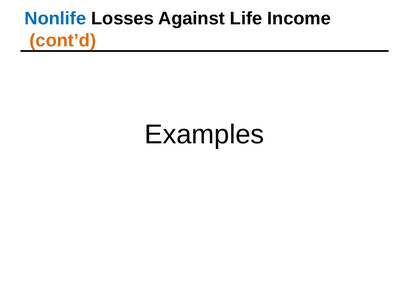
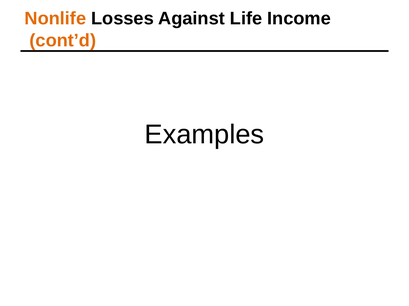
Nonlife colour: blue -> orange
